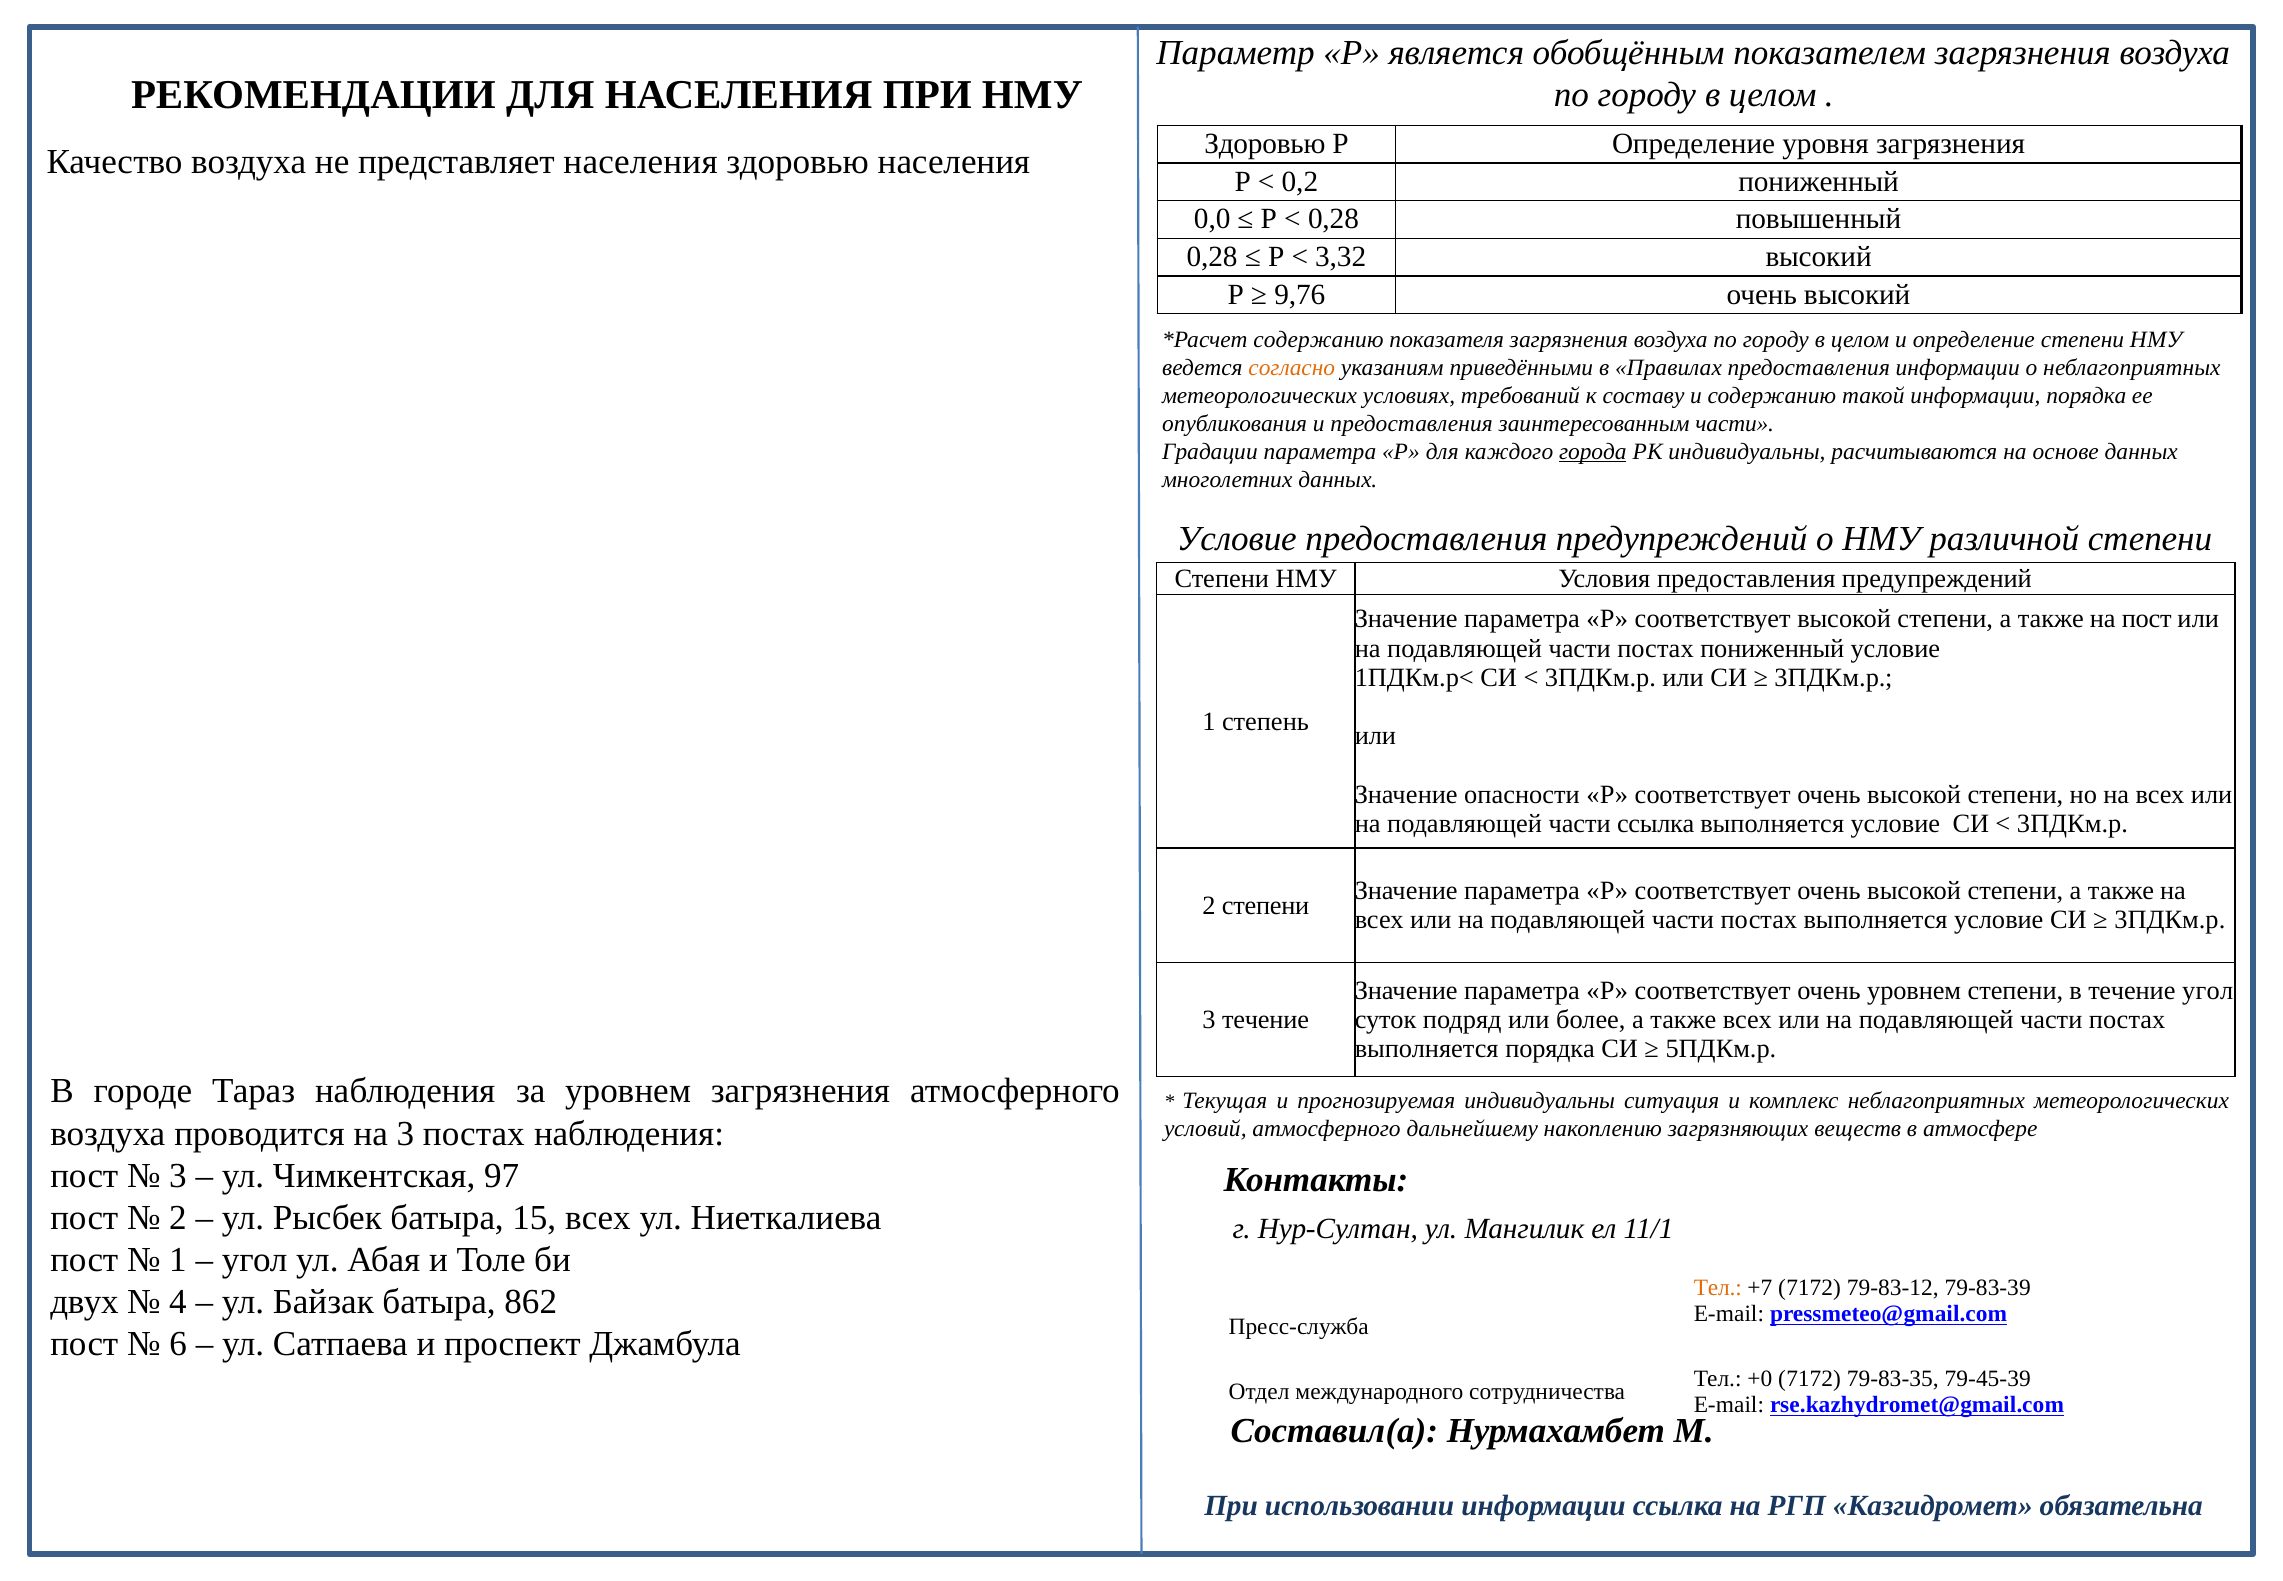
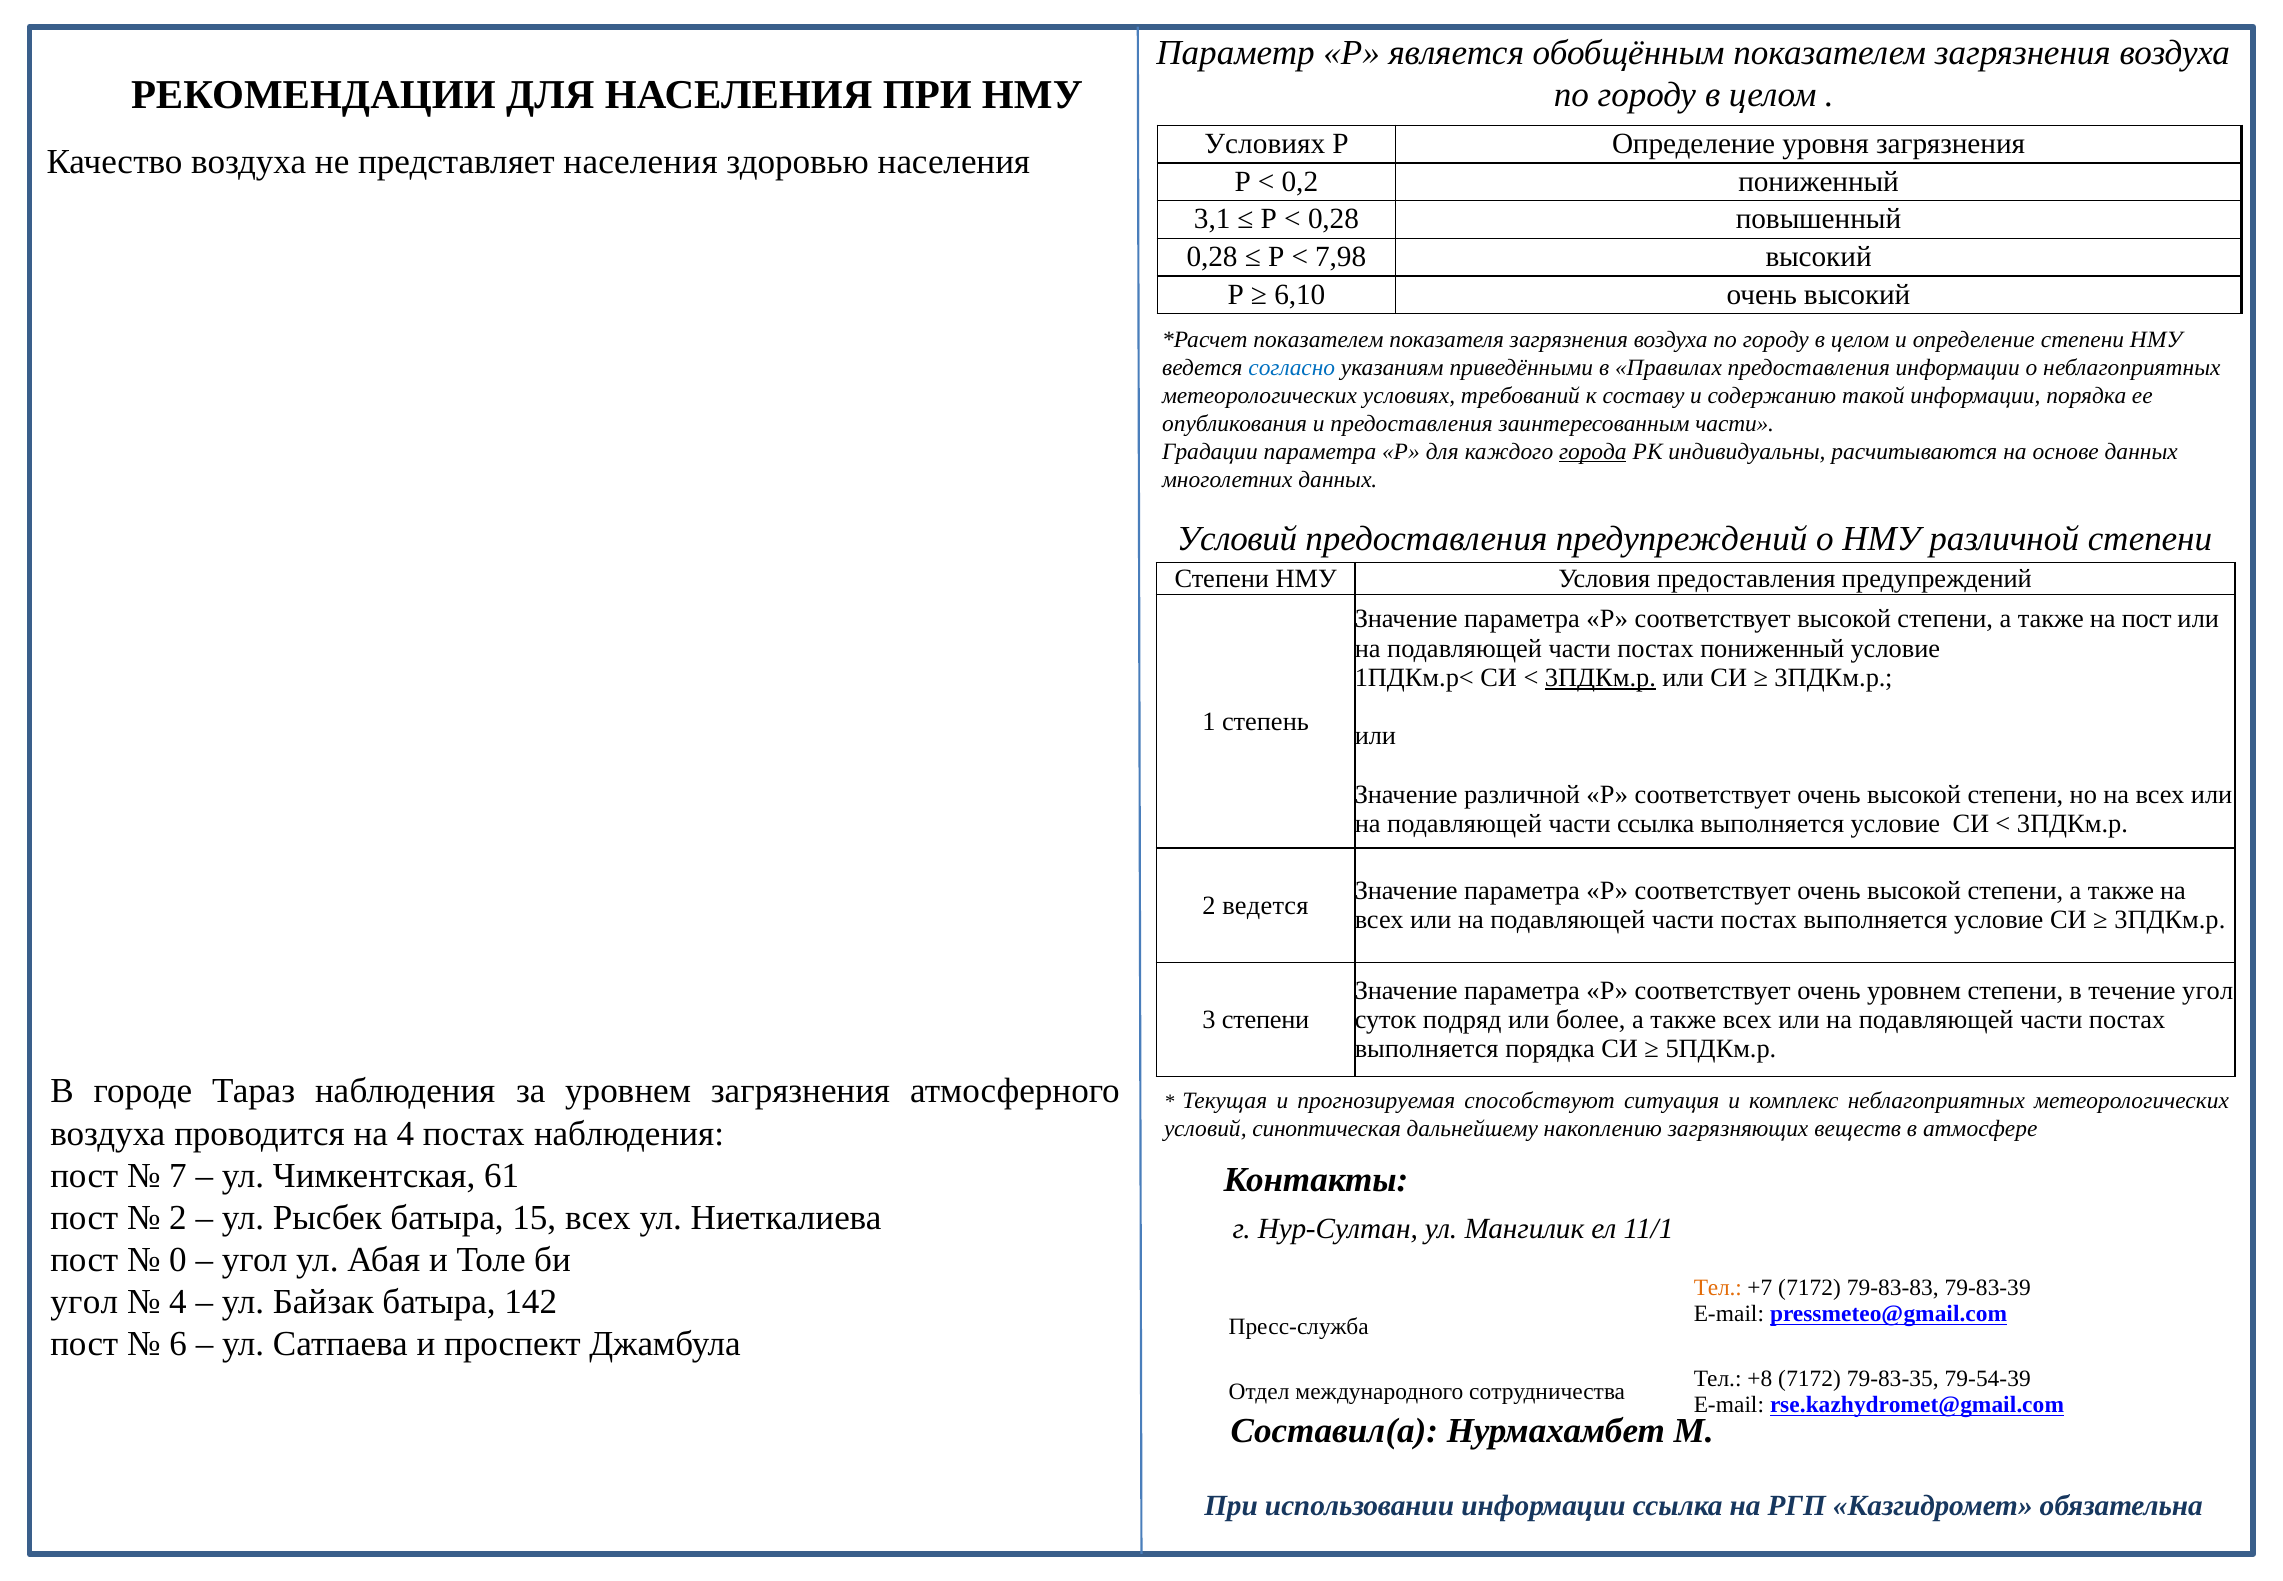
Здоровью at (1265, 144): Здоровью -> Условиях
0,0: 0,0 -> 3,1
3,32: 3,32 -> 7,98
9,76: 9,76 -> 6,10
содержанию at (1318, 339): содержанию -> показателем
согласно colour: orange -> blue
Условие at (1237, 538): Условие -> Условий
3ПДКм.р at (1600, 677) underline: none -> present
Значение опасности: опасности -> различной
2 степени: степени -> ведется
3 течение: течение -> степени
прогнозируемая индивидуальны: индивидуальны -> способствуют
на 3: 3 -> 4
условий атмосферного: атмосферного -> синоптическая
3 at (178, 1175): 3 -> 7
97: 97 -> 61
1 at (178, 1260): 1 -> 0
79-83-12: 79-83-12 -> 79-83-83
двух at (84, 1302): двух -> угол
862: 862 -> 142
+0: +0 -> +8
79-45-39: 79-45-39 -> 79-54-39
